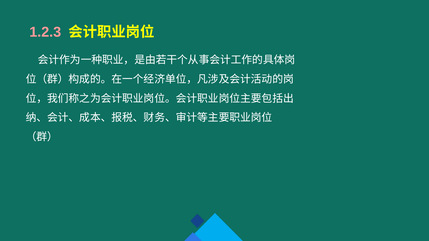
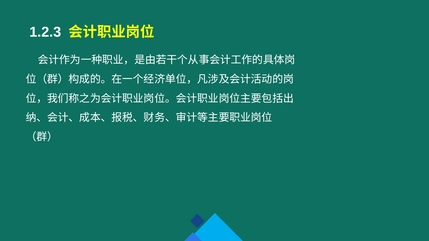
1.2.3 colour: pink -> white
